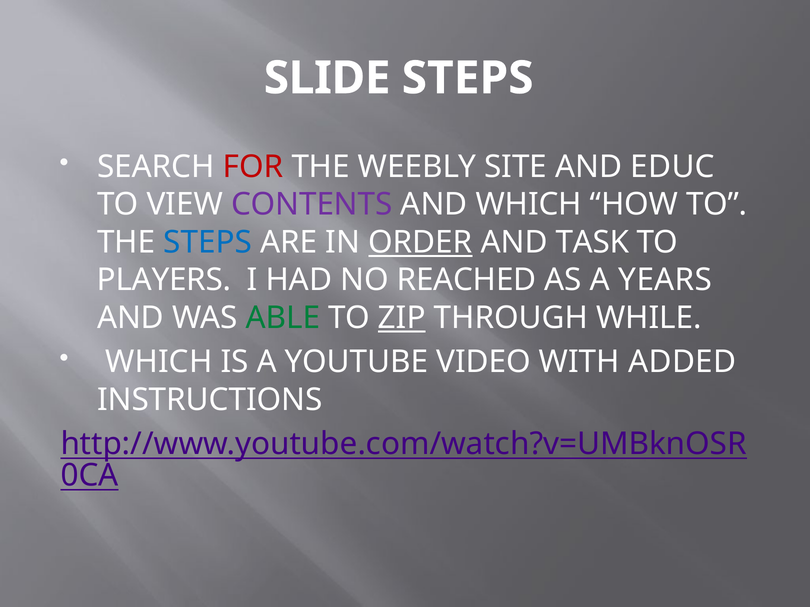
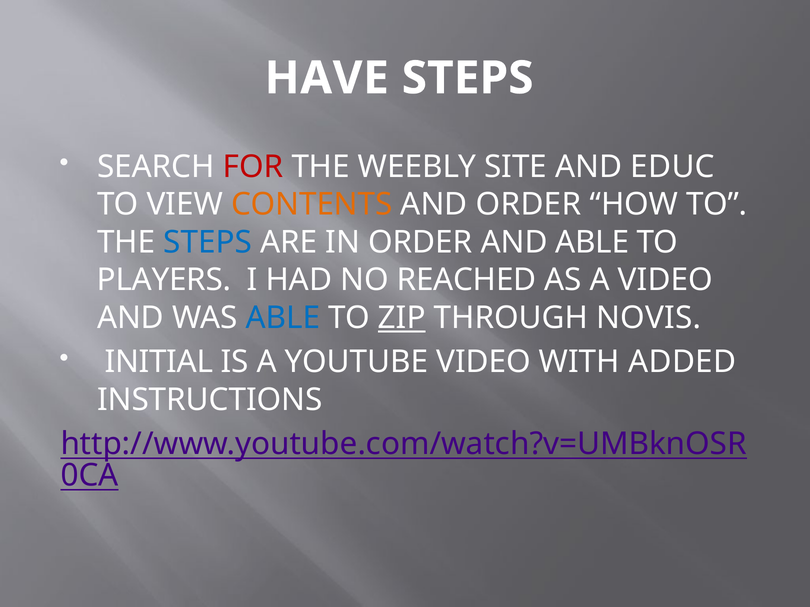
SLIDE: SLIDE -> HAVE
CONTENTS colour: purple -> orange
AND WHICH: WHICH -> ORDER
ORDER at (420, 242) underline: present -> none
AND TASK: TASK -> ABLE
A YEARS: YEARS -> VIDEO
ABLE at (283, 318) colour: green -> blue
WHILE: WHILE -> NOVIS
WHICH at (159, 362): WHICH -> INITIAL
